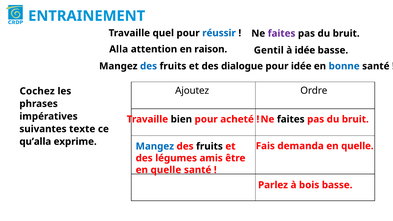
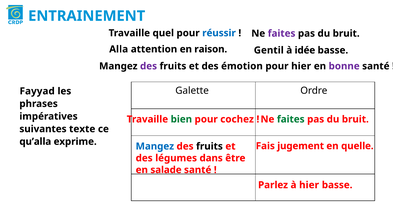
des at (149, 66) colour: blue -> purple
dialogue: dialogue -> émotion
pour idée: idée -> hier
bonne colour: blue -> purple
Ajoutez: Ajoutez -> Galette
Cochez: Cochez -> Fayyad
bien colour: black -> green
acheté: acheté -> cochez
faites at (291, 119) colour: black -> green
demanda: demanda -> jugement
amis: amis -> dans
quelle at (166, 170): quelle -> salade
à bois: bois -> hier
